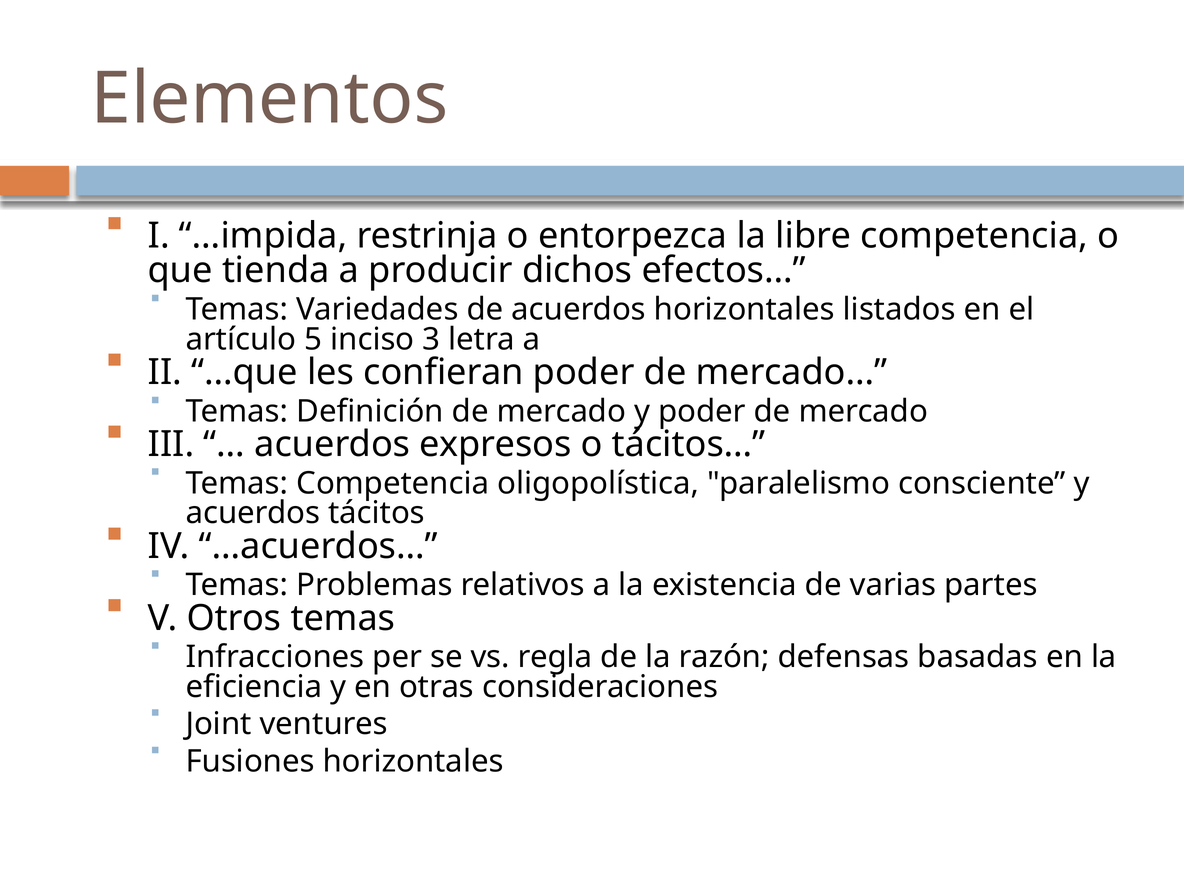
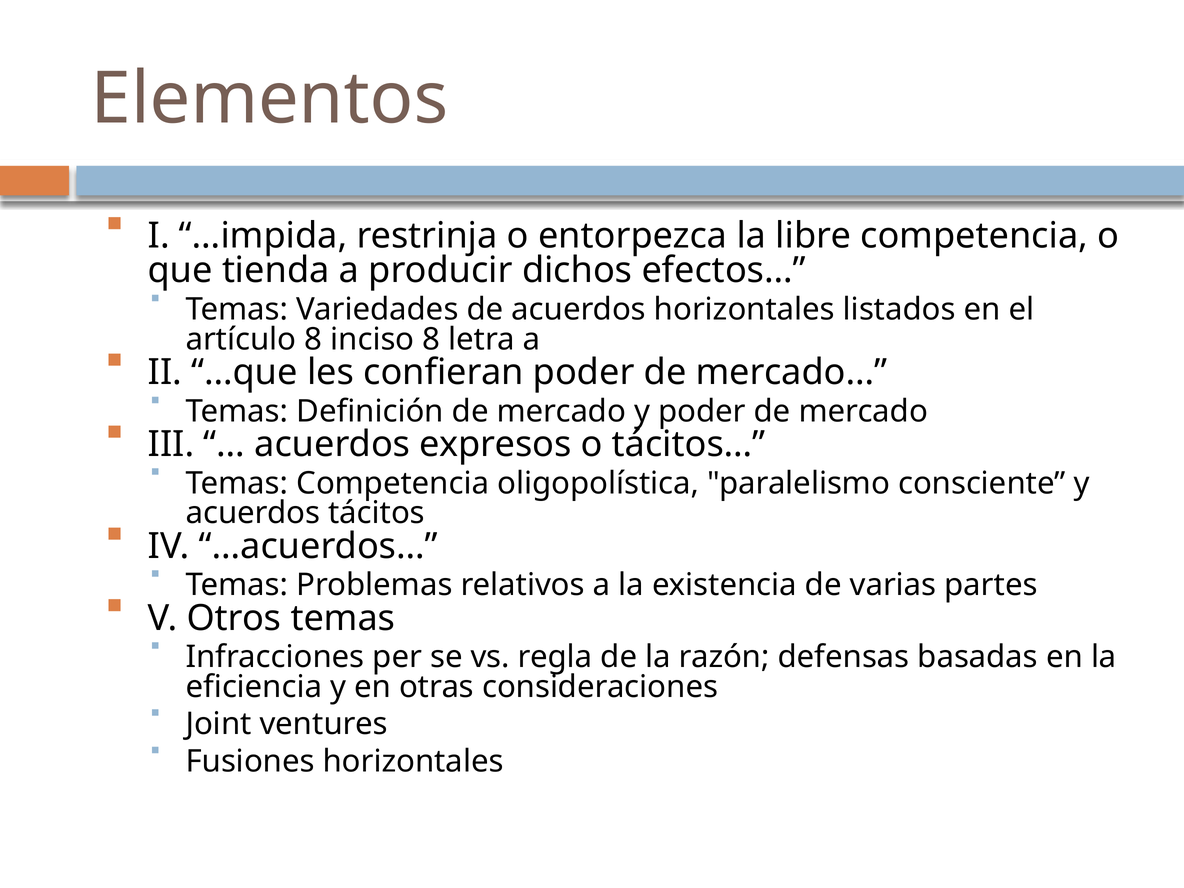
artículo 5: 5 -> 8
inciso 3: 3 -> 8
